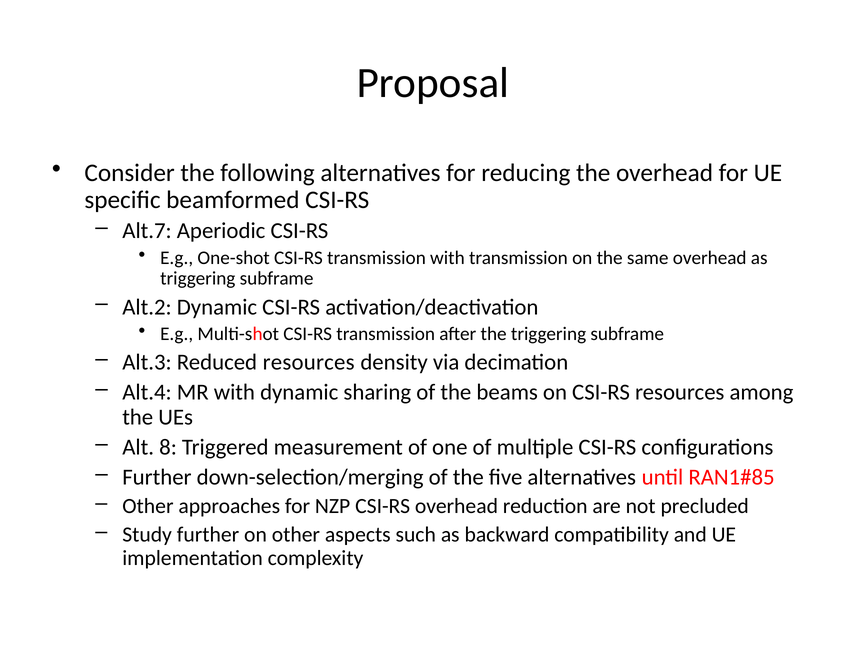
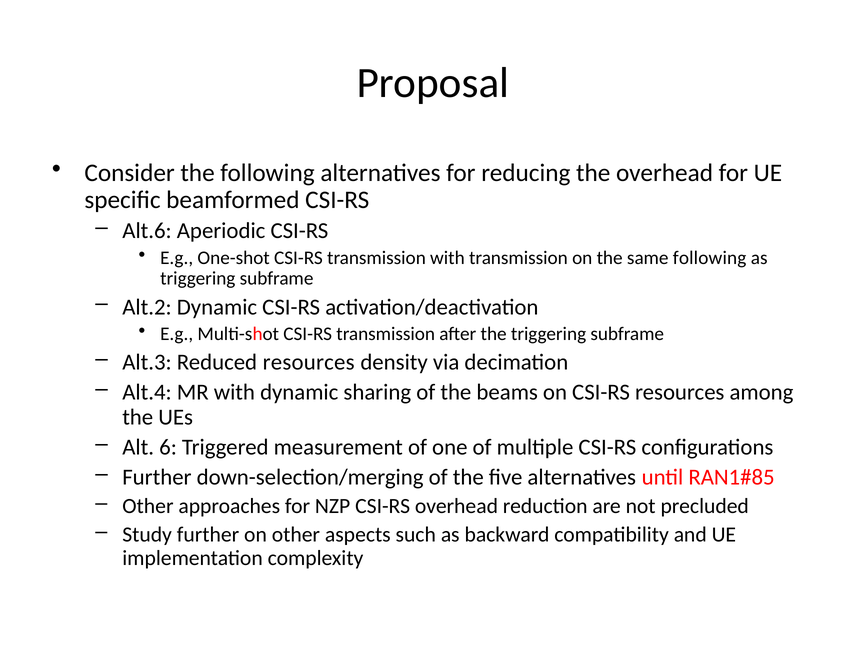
Alt.7: Alt.7 -> Alt.6
same overhead: overhead -> following
8: 8 -> 6
